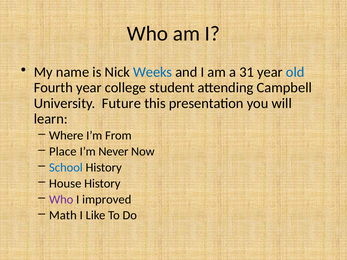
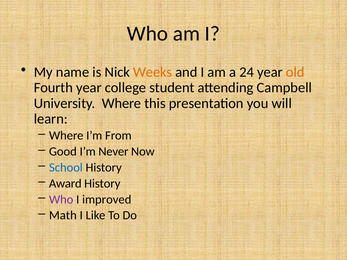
Weeks colour: blue -> orange
31: 31 -> 24
old colour: blue -> orange
University Future: Future -> Where
Place: Place -> Good
House: House -> Award
